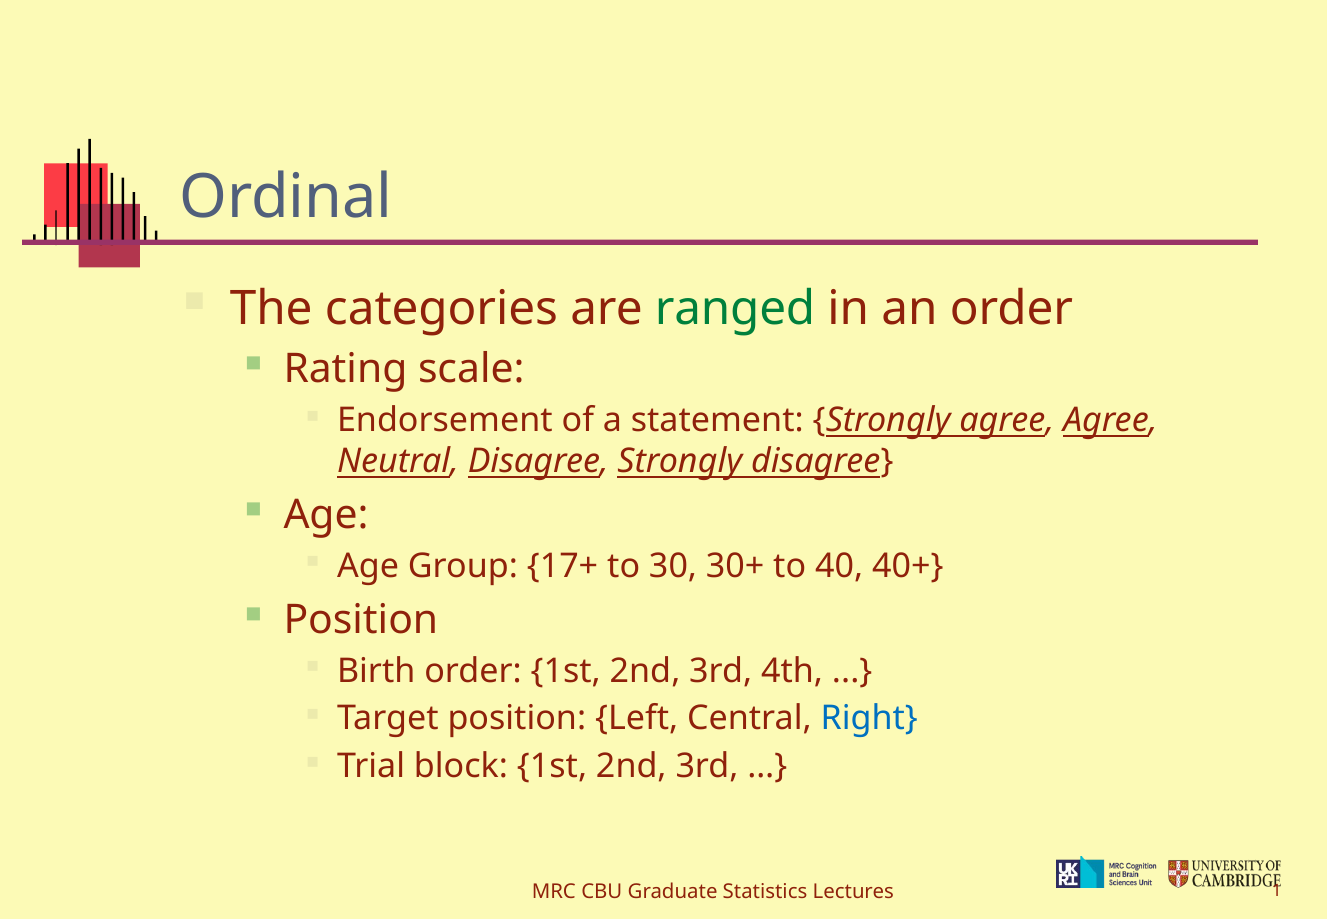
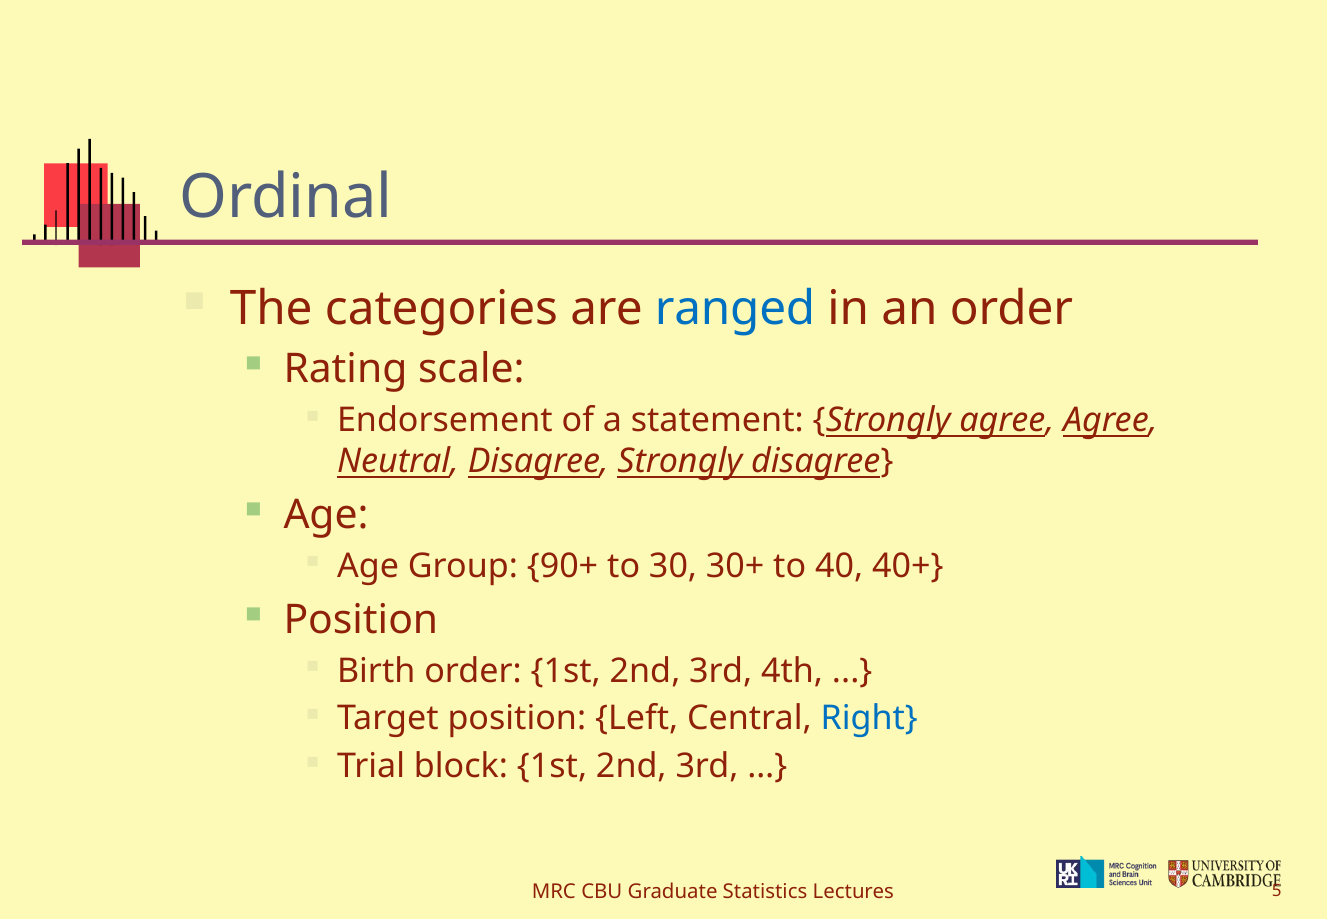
ranged colour: green -> blue
17+: 17+ -> 90+
1: 1 -> 5
